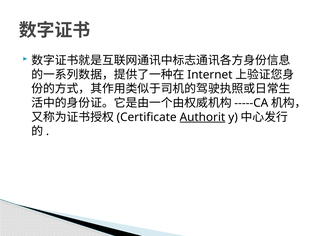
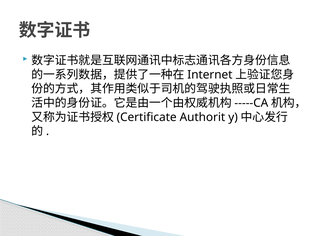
Authorit underline: present -> none
